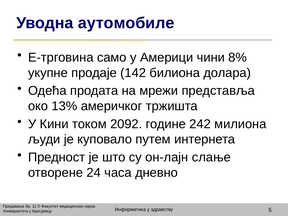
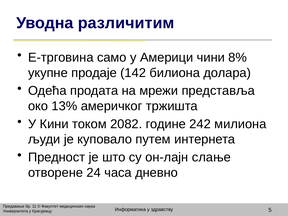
аутомобиле: аутомобиле -> различитим
2092: 2092 -> 2082
